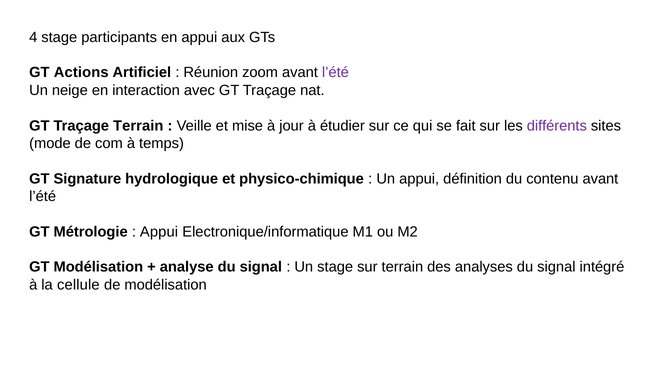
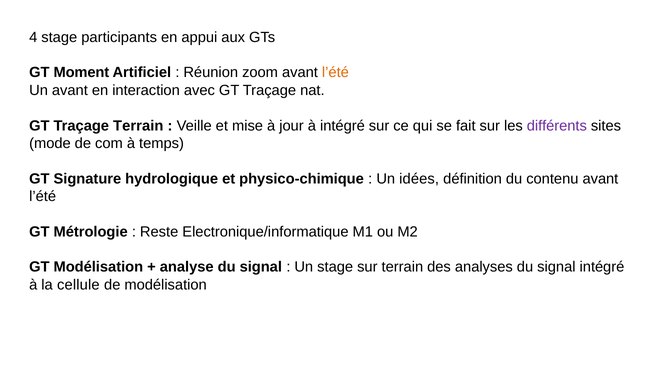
Actions: Actions -> Moment
l’été at (335, 73) colour: purple -> orange
Un neige: neige -> avant
à étudier: étudier -> intégré
Un appui: appui -> idées
Appui at (159, 231): Appui -> Reste
